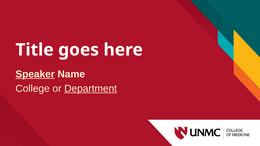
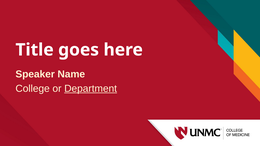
Speaker underline: present -> none
